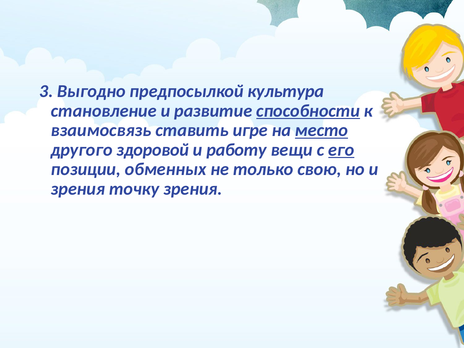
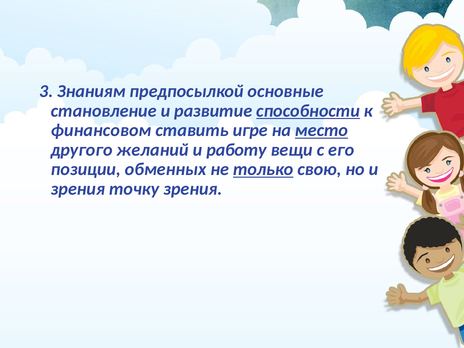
Выгодно: Выгодно -> Знаниям
культура: культура -> основные
взаимосвязь: взаимосвязь -> финансовом
здоровой: здоровой -> желаний
его underline: present -> none
только underline: none -> present
